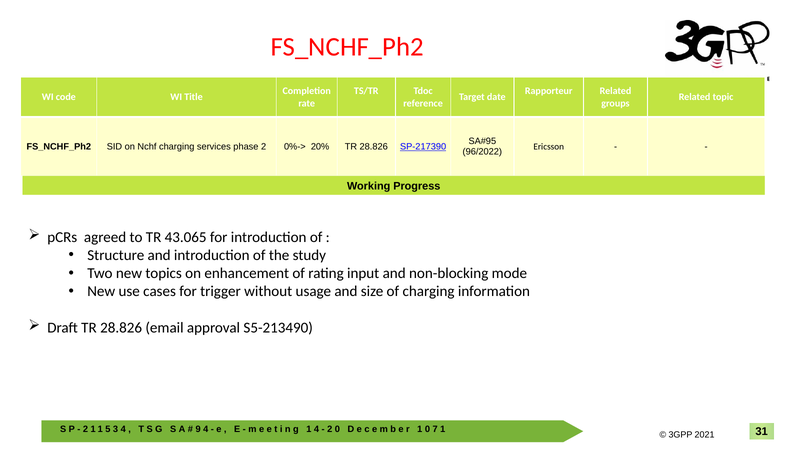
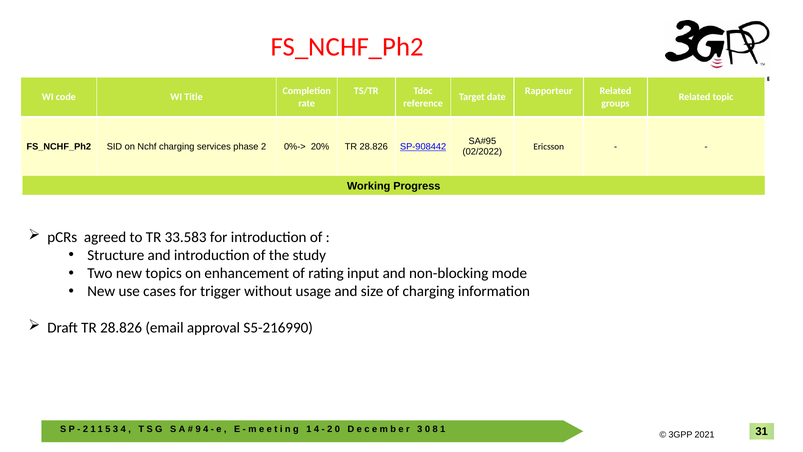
SP-217390: SP-217390 -> SP-908442
96/2022: 96/2022 -> 02/2022
43.065: 43.065 -> 33.583
S5-213490: S5-213490 -> S5-216990
1 at (420, 429): 1 -> 3
7: 7 -> 8
